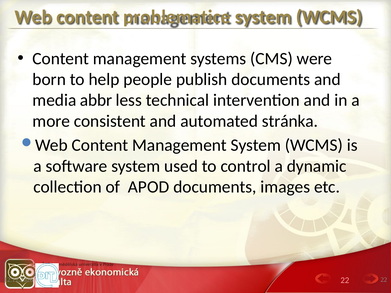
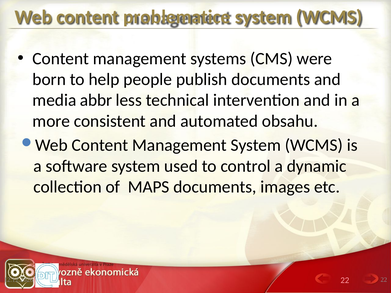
stránka: stránka -> obsahu
APOD: APOD -> MAPS
